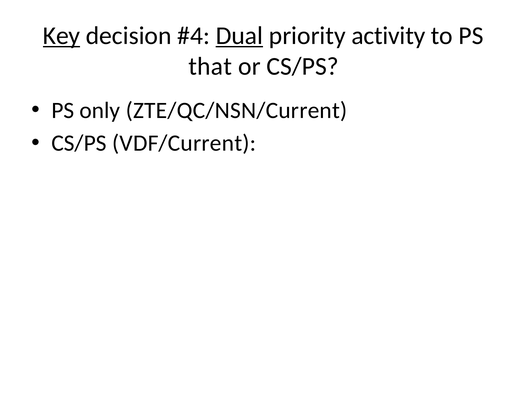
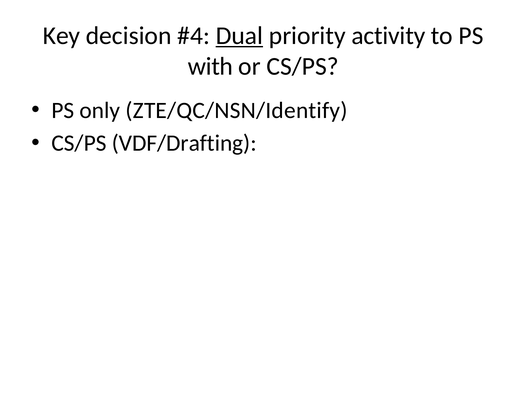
Key underline: present -> none
that: that -> with
ZTE/QC/NSN/Current: ZTE/QC/NSN/Current -> ZTE/QC/NSN/Identify
VDF/Current: VDF/Current -> VDF/Drafting
